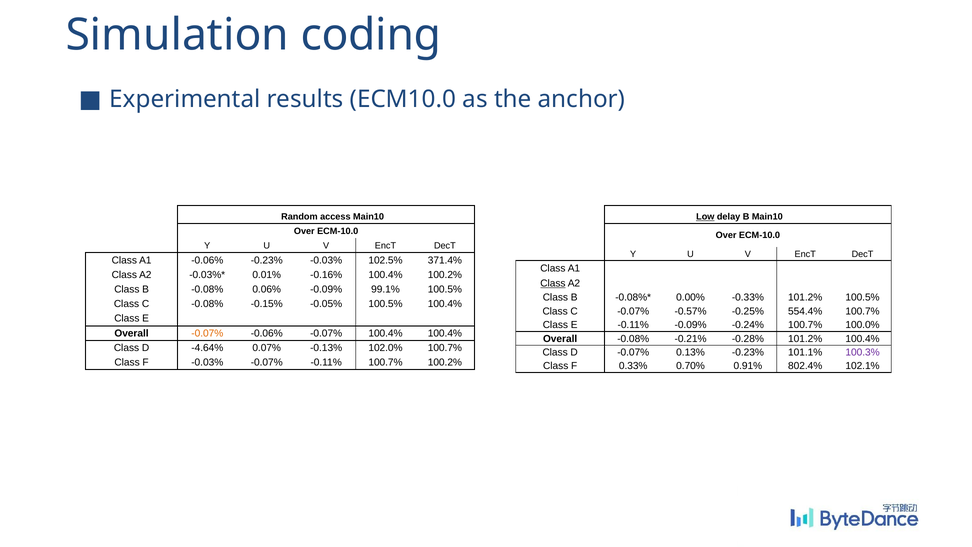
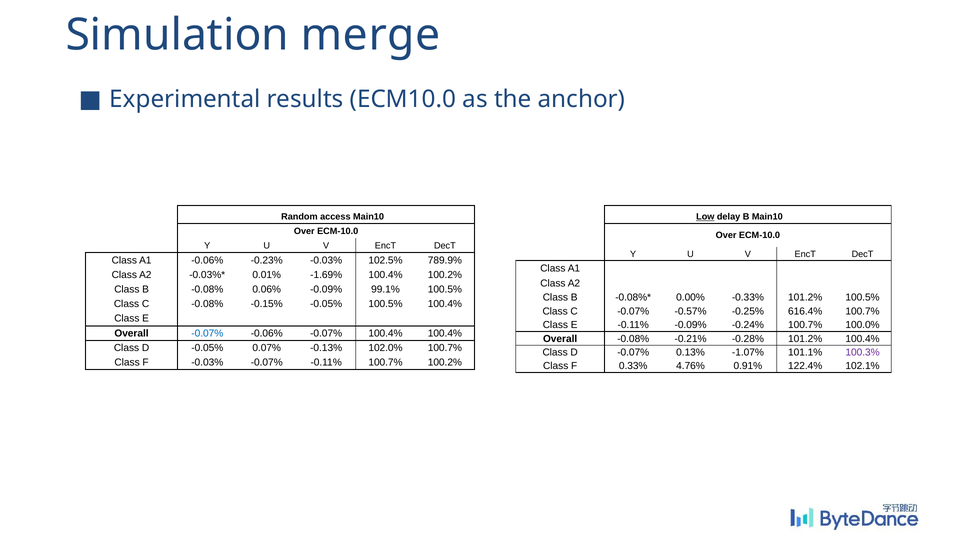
coding: coding -> merge
371.4%: 371.4% -> 789.9%
-0.16%: -0.16% -> -1.69%
Class at (553, 283) underline: present -> none
554.4%: 554.4% -> 616.4%
-0.07% at (207, 333) colour: orange -> blue
D -4.64%: -4.64% -> -0.05%
0.13% -0.23%: -0.23% -> -1.07%
0.70%: 0.70% -> 4.76%
802.4%: 802.4% -> 122.4%
